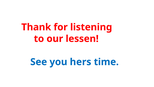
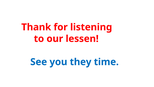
hers: hers -> they
